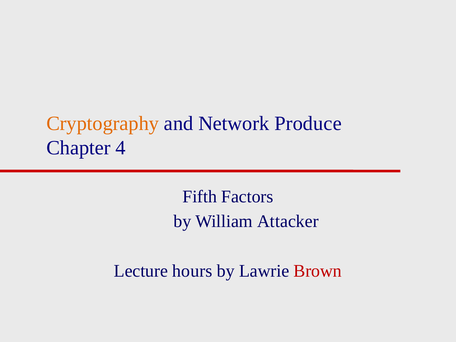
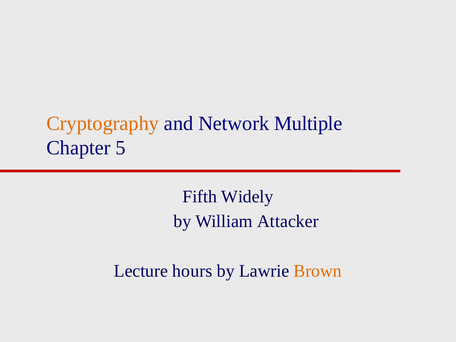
Produce: Produce -> Multiple
4: 4 -> 5
Factors: Factors -> Widely
Brown colour: red -> orange
